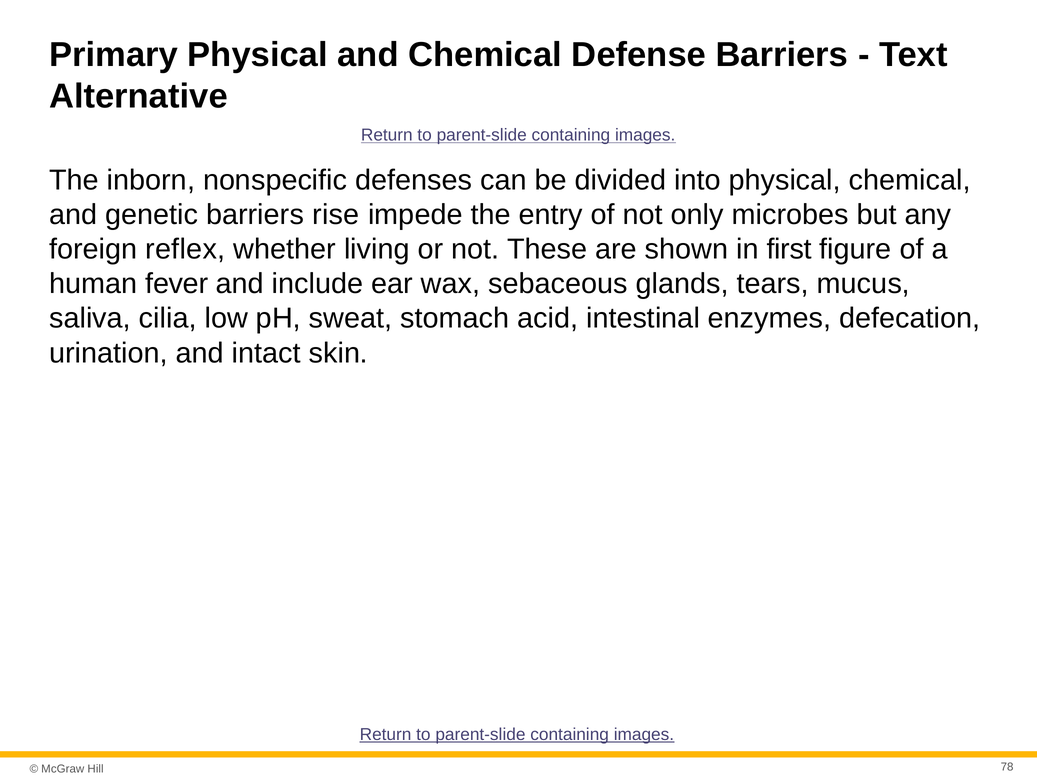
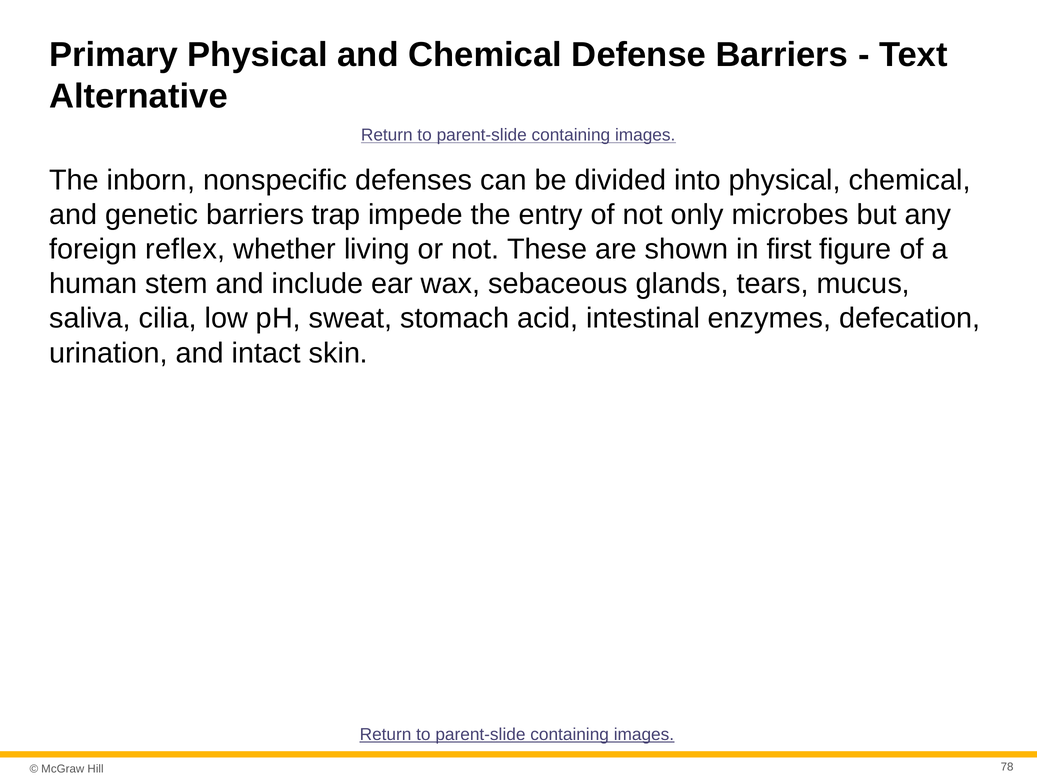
rise: rise -> trap
fever: fever -> stem
